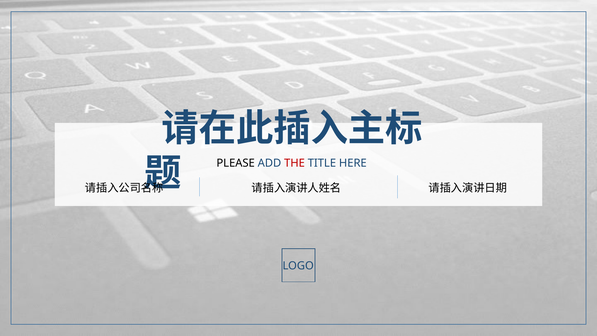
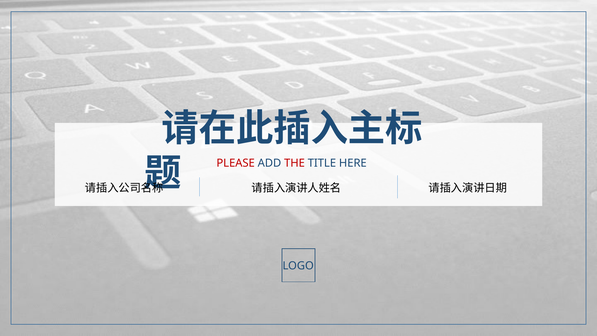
PLEASE colour: black -> red
